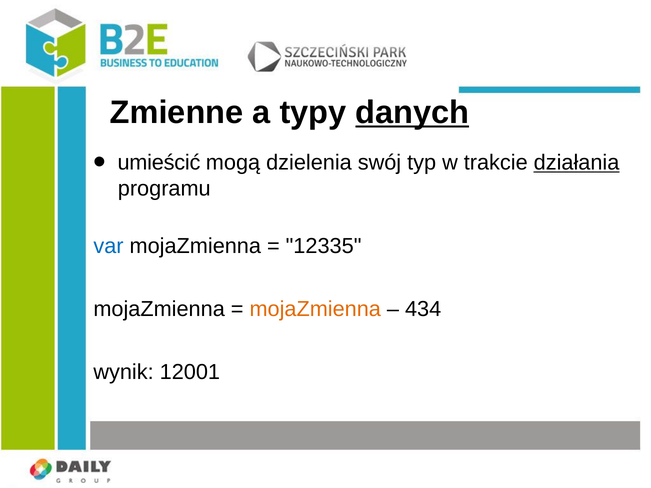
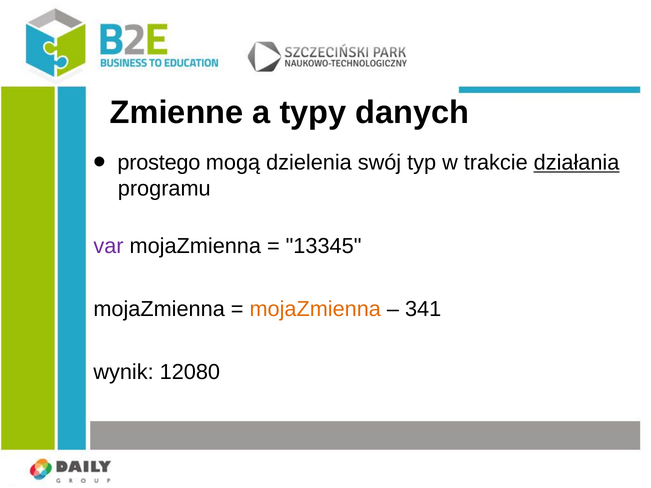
danych underline: present -> none
umieścić: umieścić -> prostego
var colour: blue -> purple
12335: 12335 -> 13345
434: 434 -> 341
12001: 12001 -> 12080
